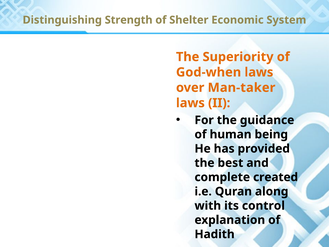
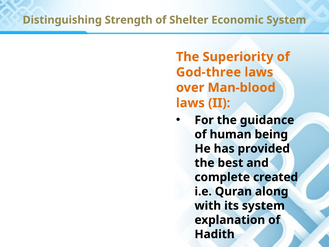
God-when: God-when -> God-three
Man-taker: Man-taker -> Man-blood
its control: control -> system
